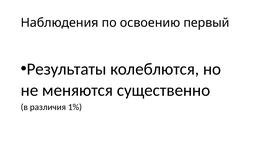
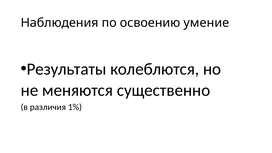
первый: первый -> умение
